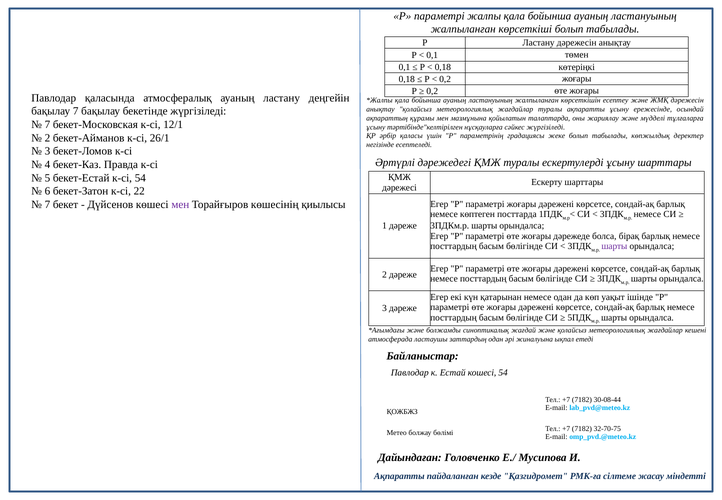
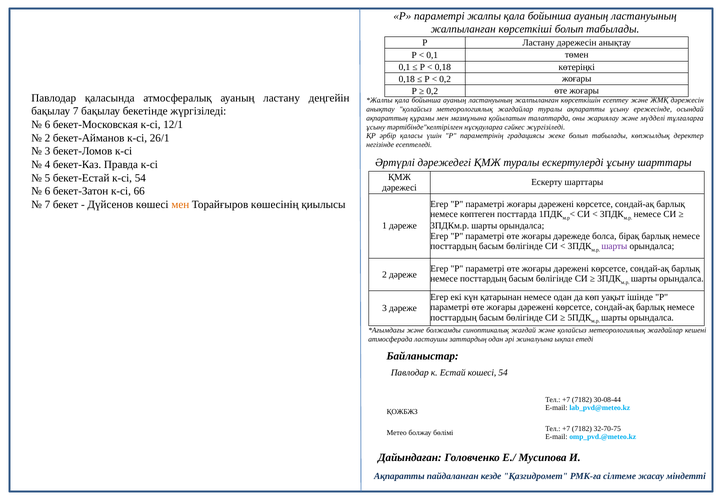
7 at (47, 125): 7 -> 6
22: 22 -> 66
мен at (180, 205) colour: purple -> orange
